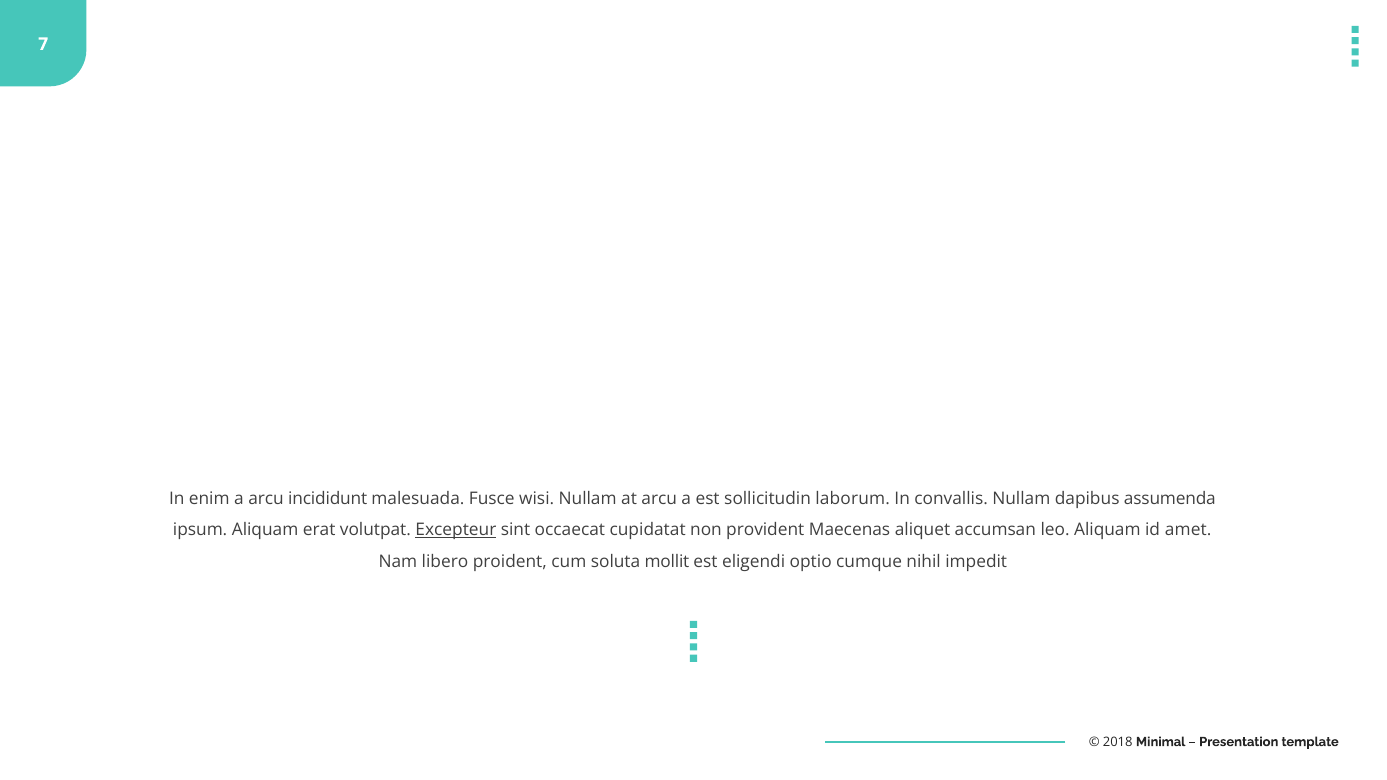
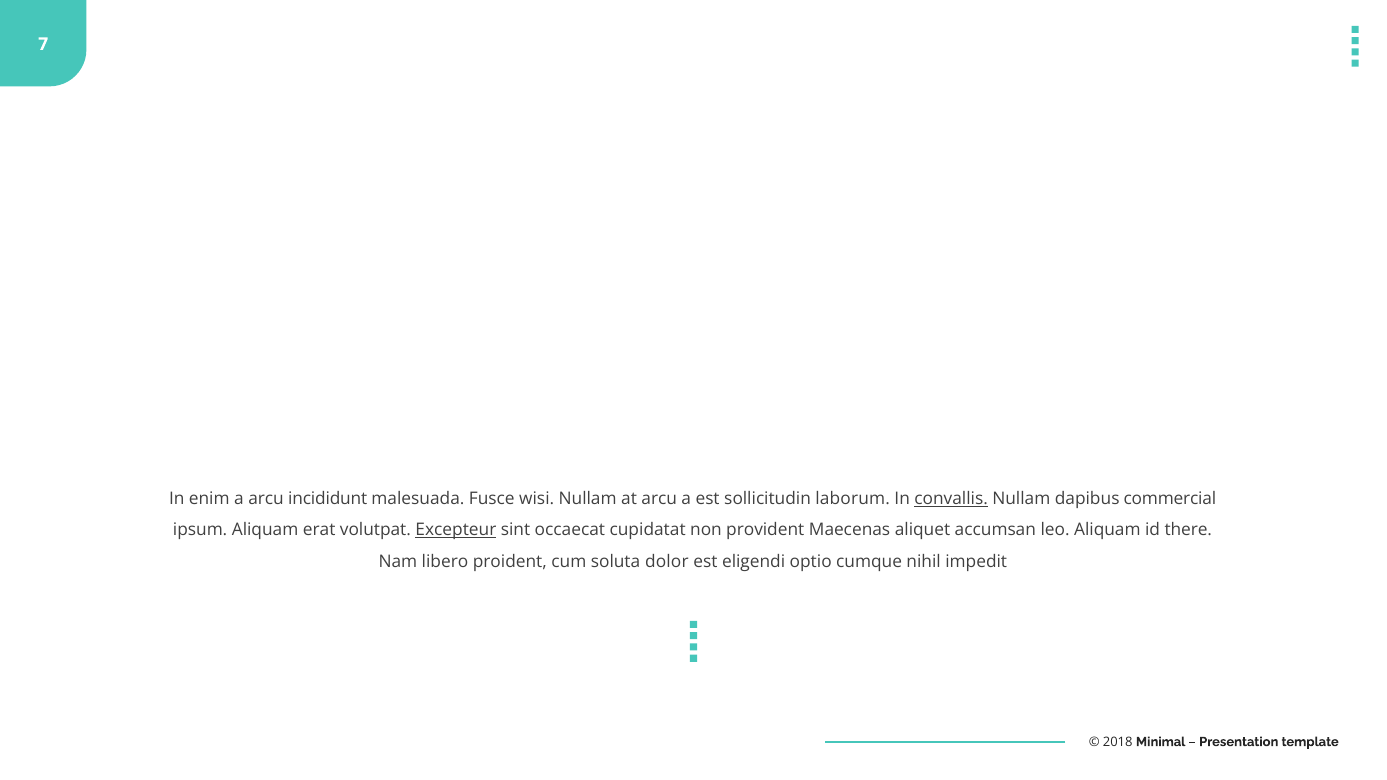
convallis underline: none -> present
assumenda: assumenda -> commercial
amet: amet -> there
mollit: mollit -> dolor
